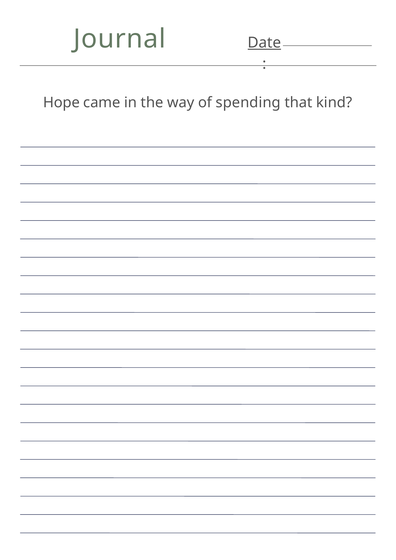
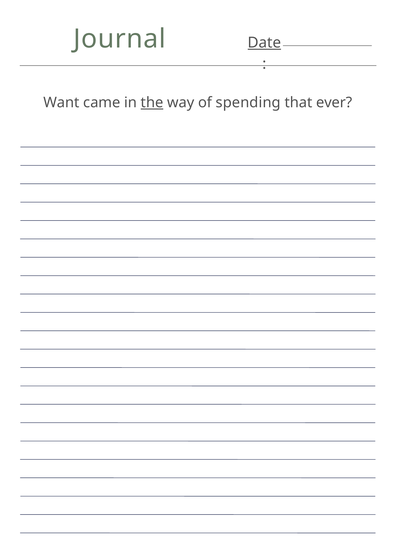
Hope: Hope -> Want
the underline: none -> present
kind: kind -> ever
